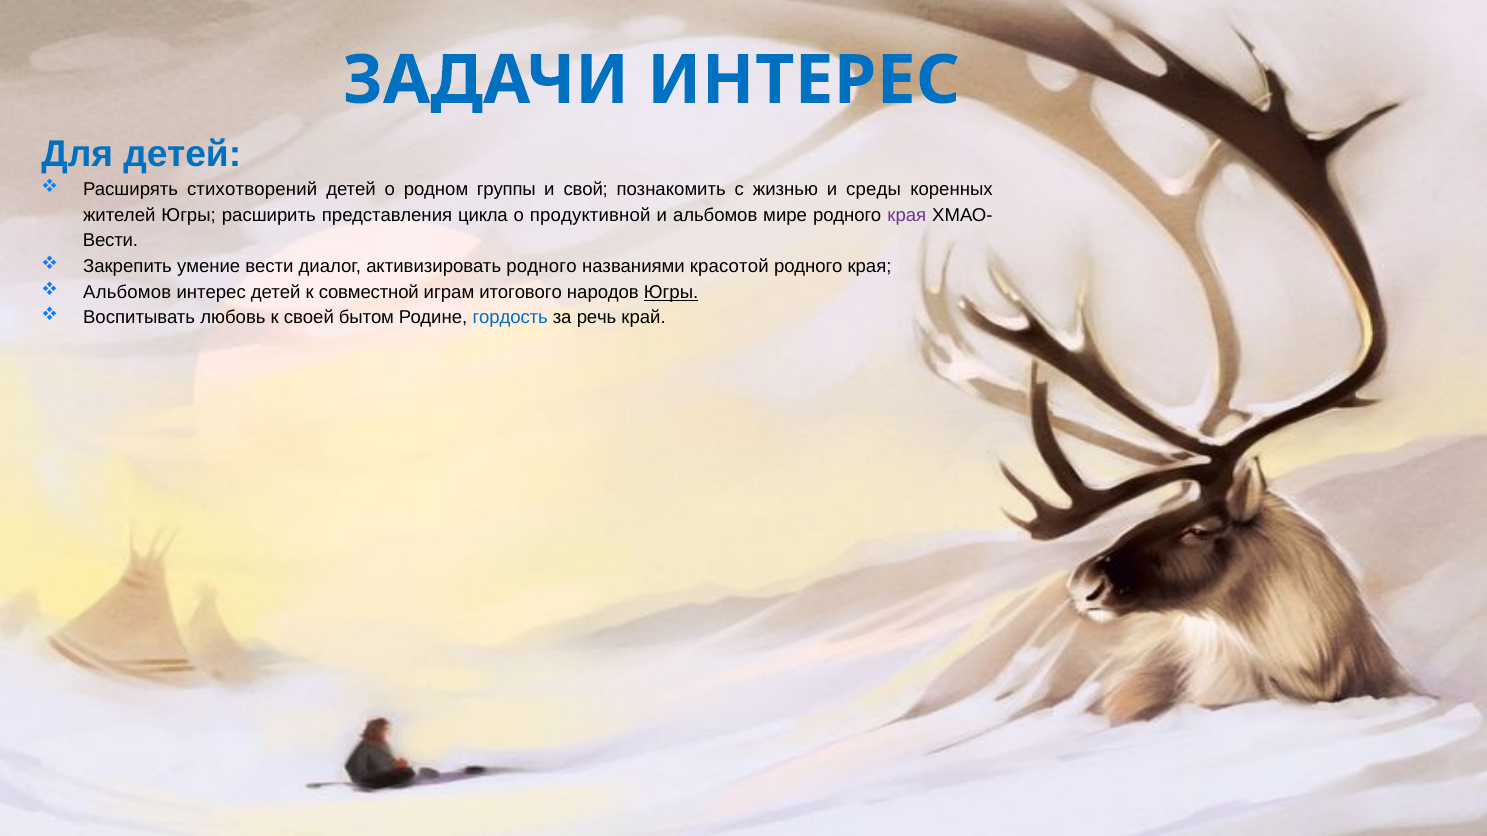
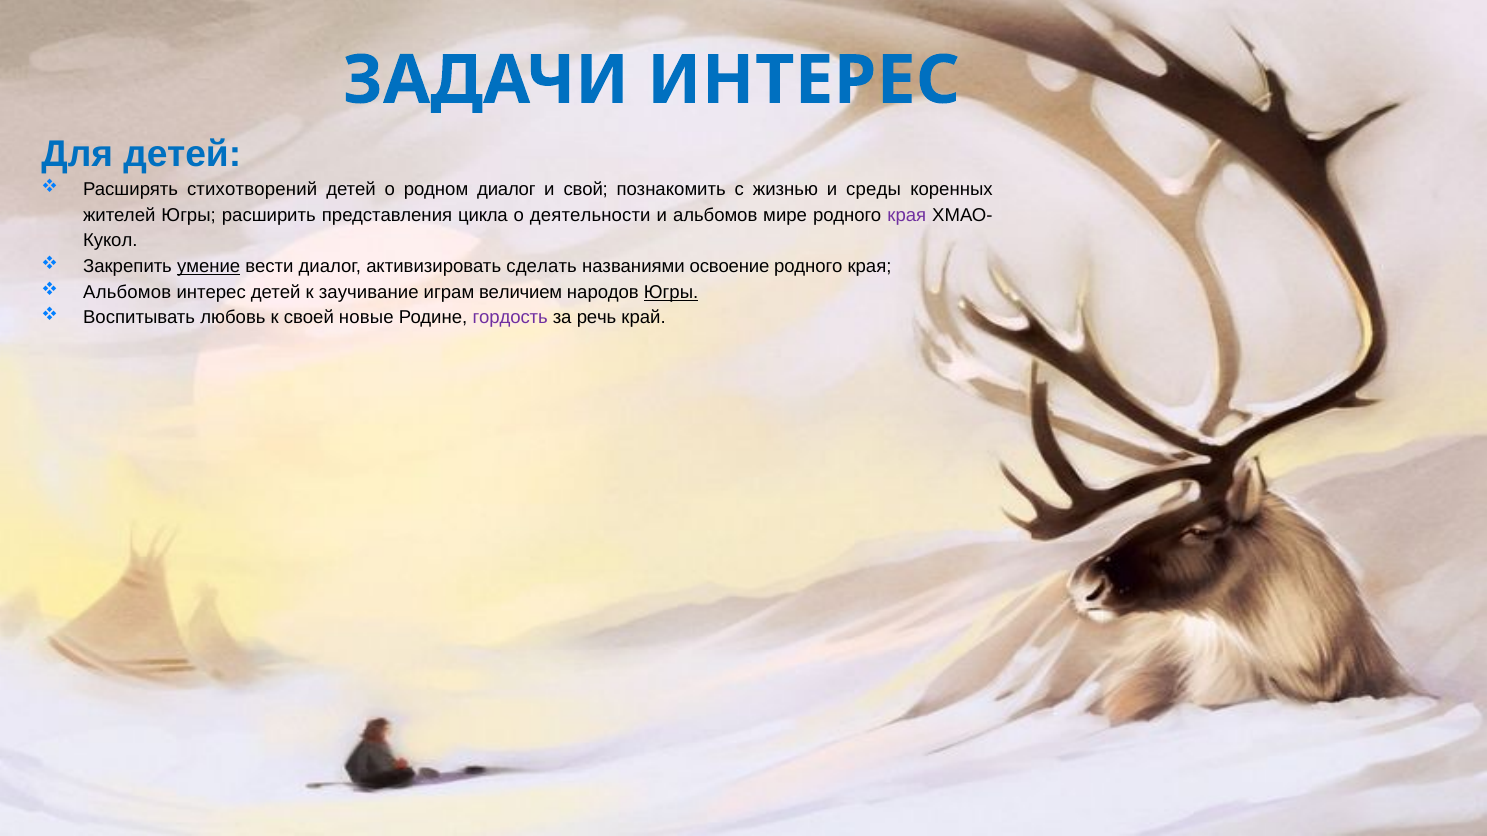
родном группы: группы -> диалог
продуктивной: продуктивной -> деятельности
Вести at (110, 241): Вести -> Кукол
умение underline: none -> present
активизировать родного: родного -> сделать
красотой: красотой -> освоение
совместной: совместной -> заучивание
итогового: итогового -> величием
бытом: бытом -> новые
гордость colour: blue -> purple
